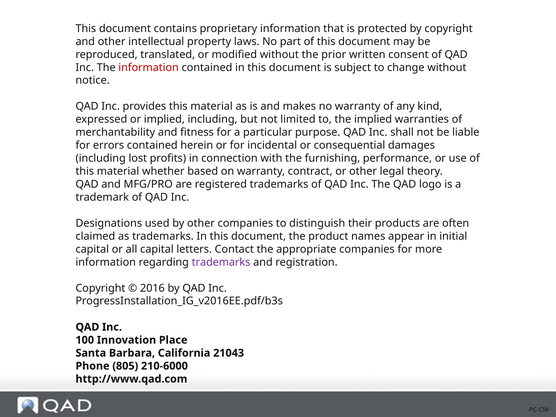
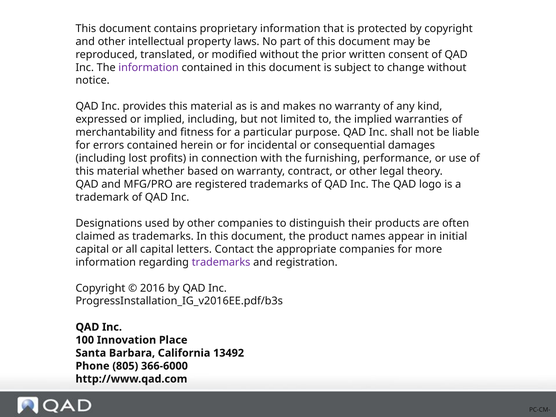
information at (149, 67) colour: red -> purple
21043: 21043 -> 13492
210-6000: 210-6000 -> 366-6000
